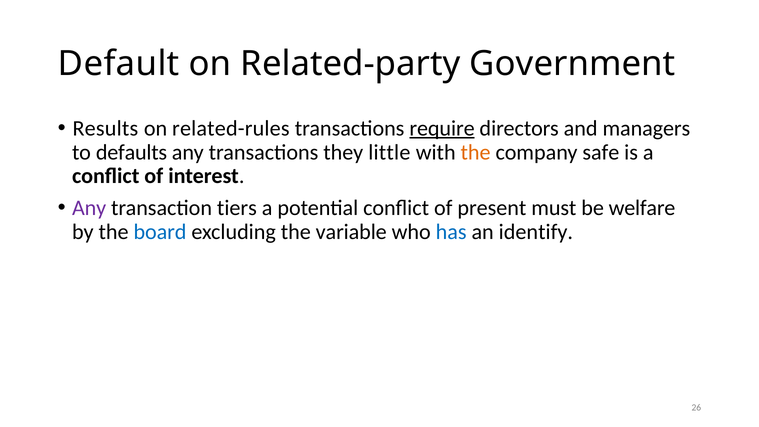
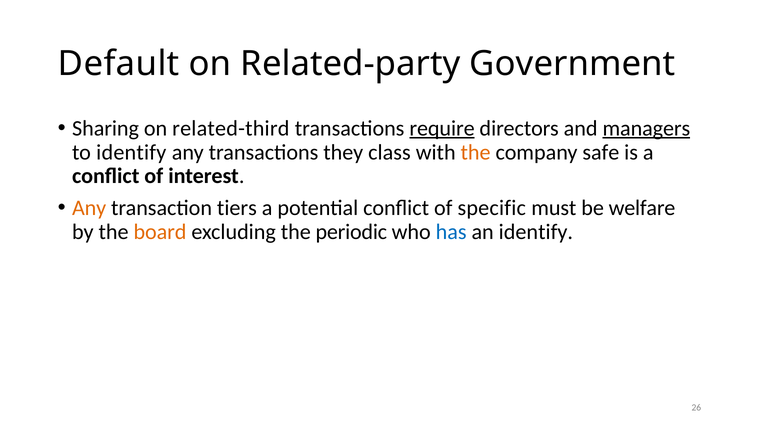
Results: Results -> Sharing
related-rules: related-rules -> related-third
managers underline: none -> present
to defaults: defaults -> identify
little: little -> class
Any at (89, 208) colour: purple -> orange
present: present -> specific
board colour: blue -> orange
variable: variable -> periodic
